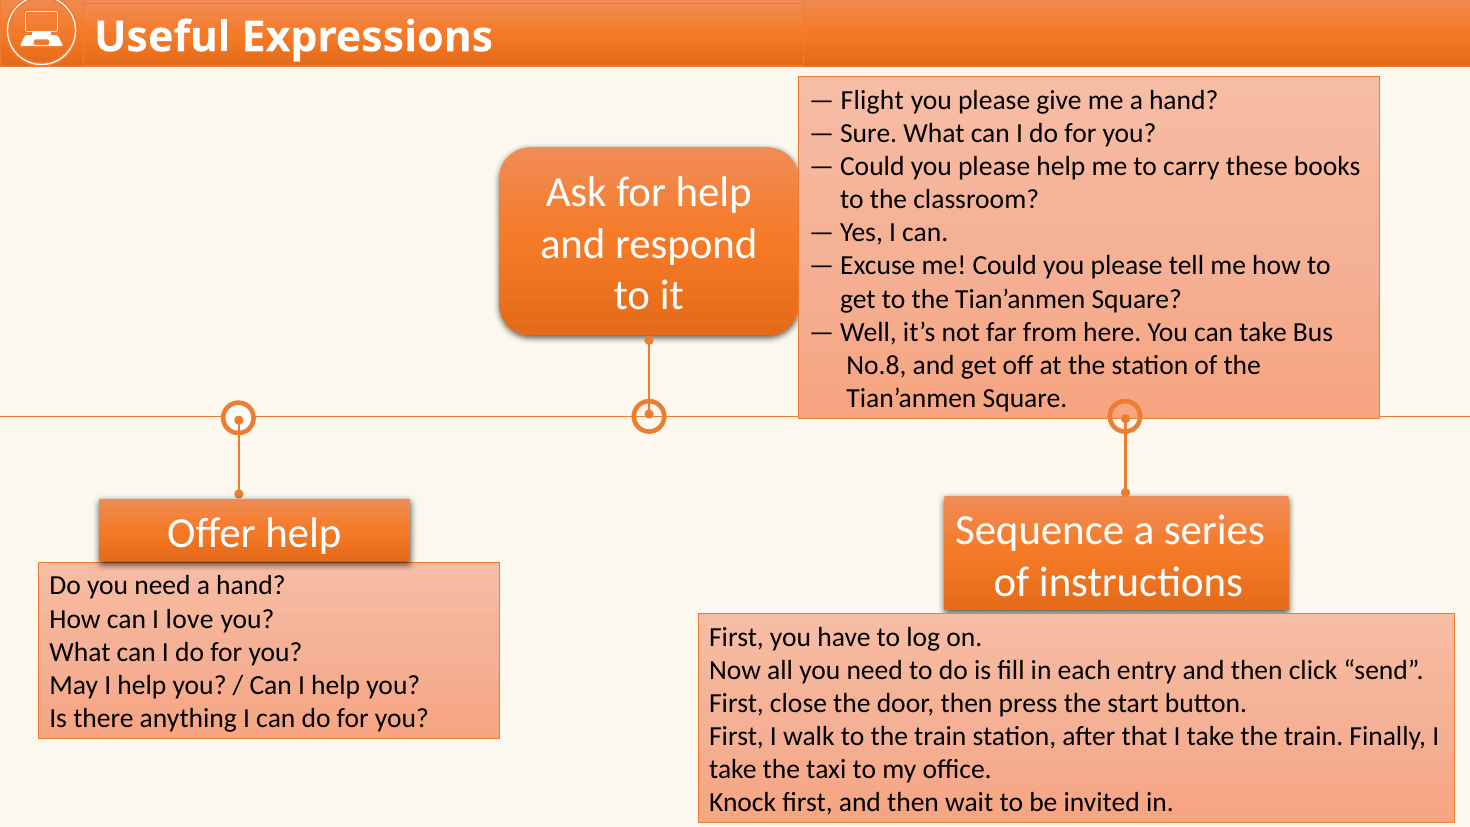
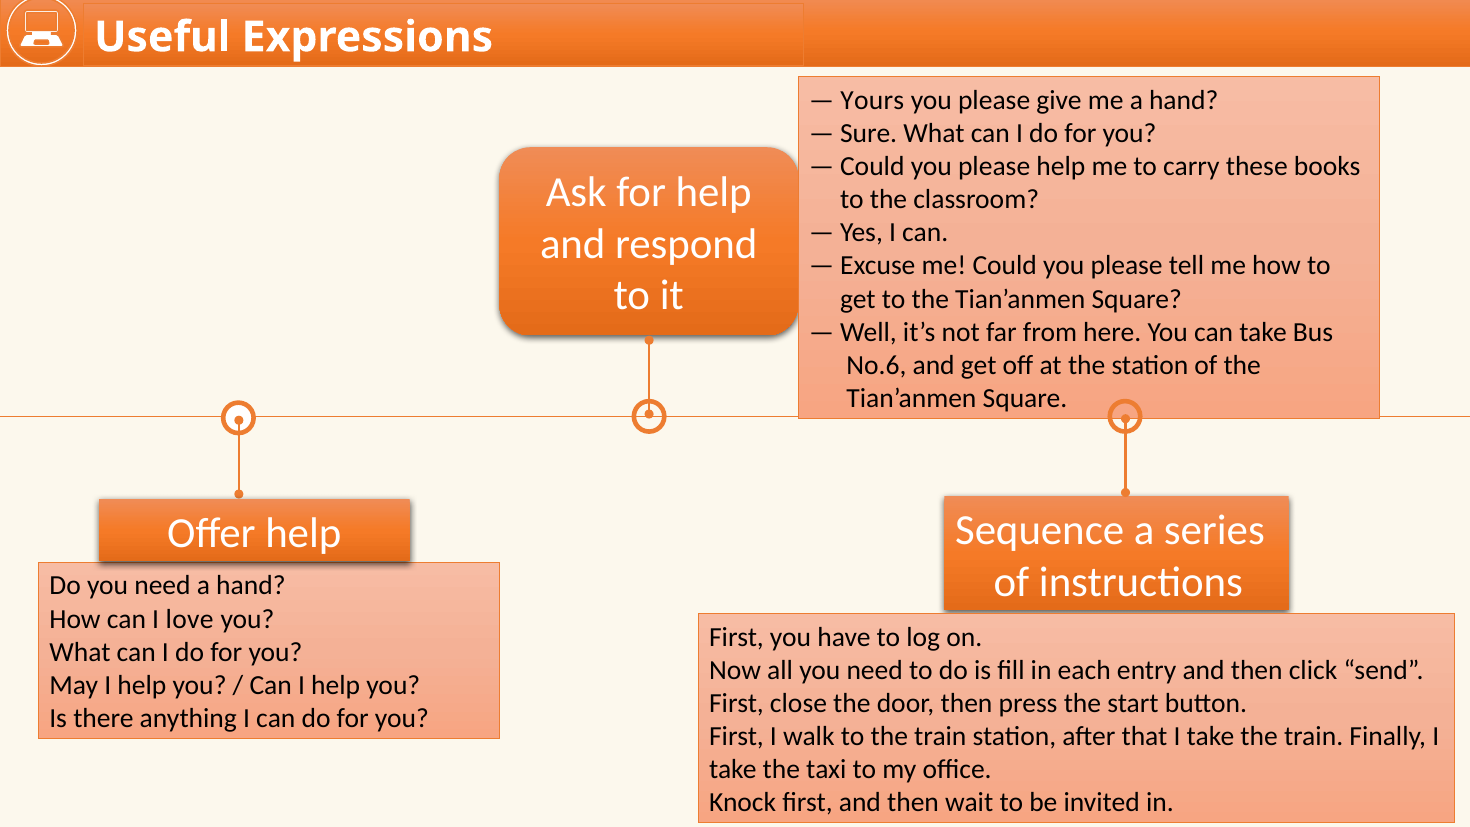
Flight: Flight -> Yours
No.8: No.8 -> No.6
